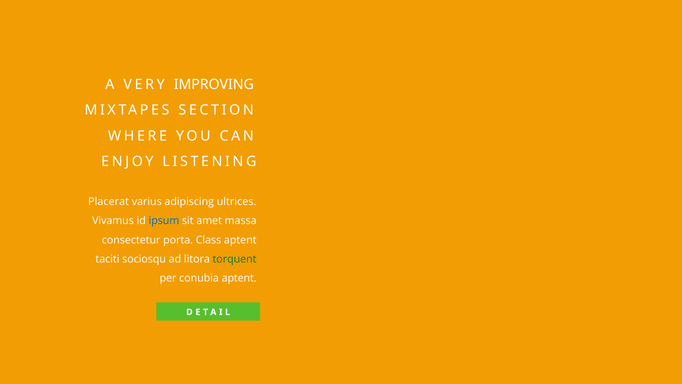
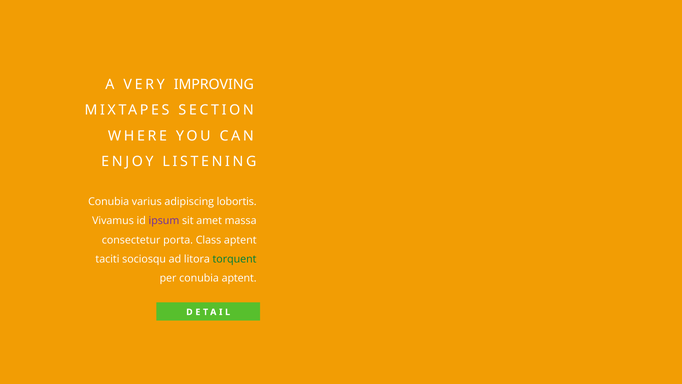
Placerat at (109, 201): Placerat -> Conubia
ultrices: ultrices -> lobortis
ipsum colour: blue -> purple
